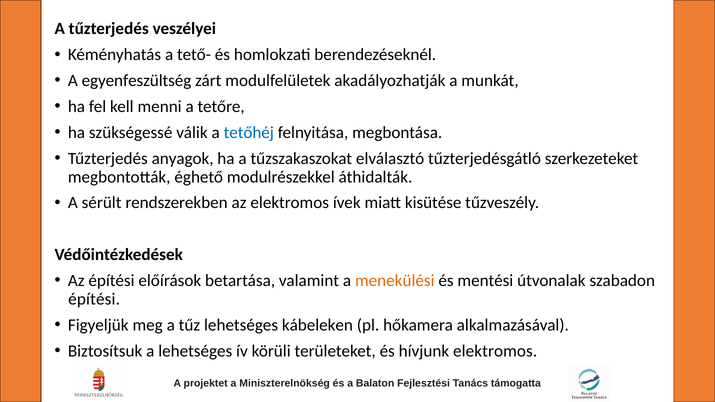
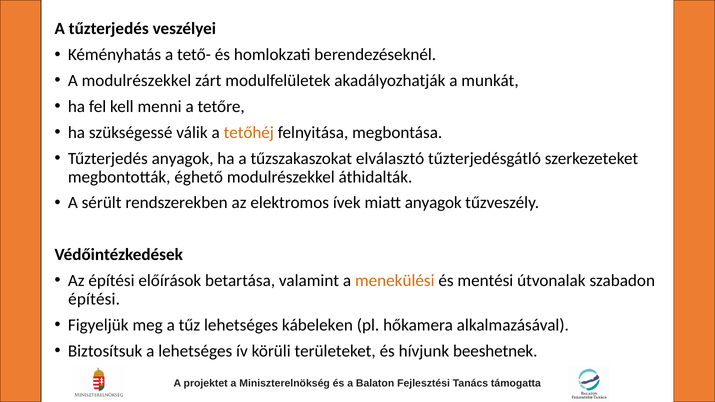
A egyenfeszültség: egyenfeszültség -> modulrészekkel
tetőhéj colour: blue -> orange
miatt kisütése: kisütése -> anyagok
hívjunk elektromos: elektromos -> beeshetnek
